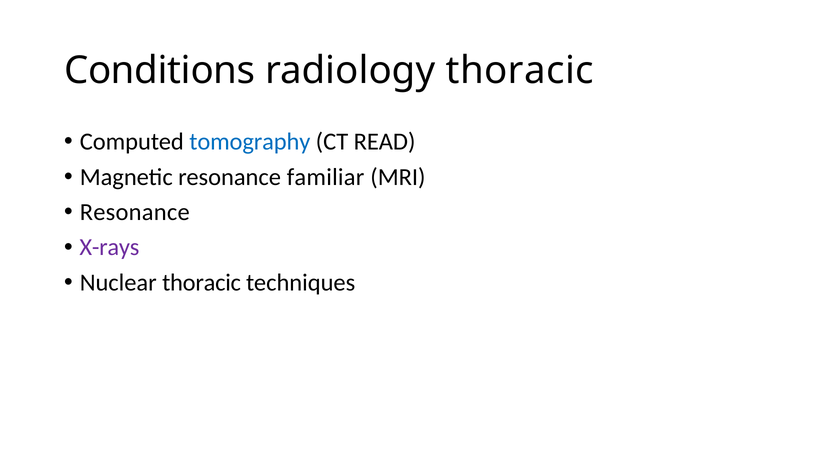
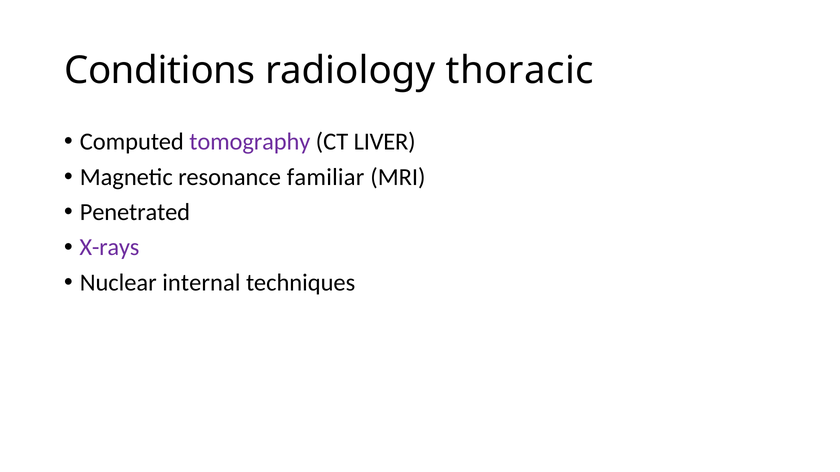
tomography colour: blue -> purple
READ: READ -> LIVER
Resonance at (135, 212): Resonance -> Penetrated
Nuclear thoracic: thoracic -> internal
